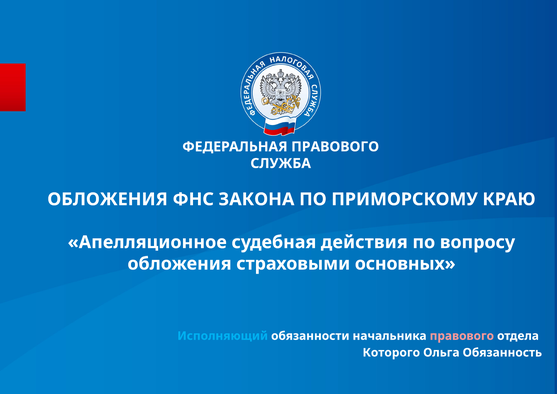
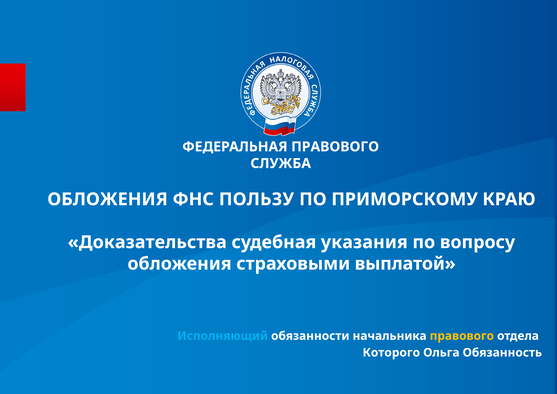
ЗАКОНА: ЗАКОНА -> ПОЛЬЗУ
Апелляционное: Апелляционное -> Доказательства
действия: действия -> указания
основных: основных -> выплатой
правового at (462, 336) colour: pink -> yellow
